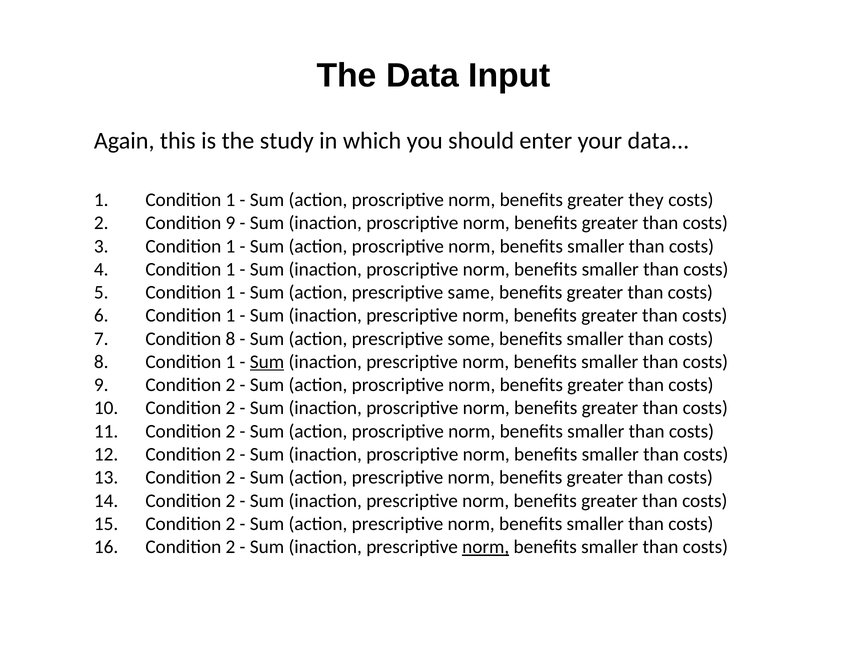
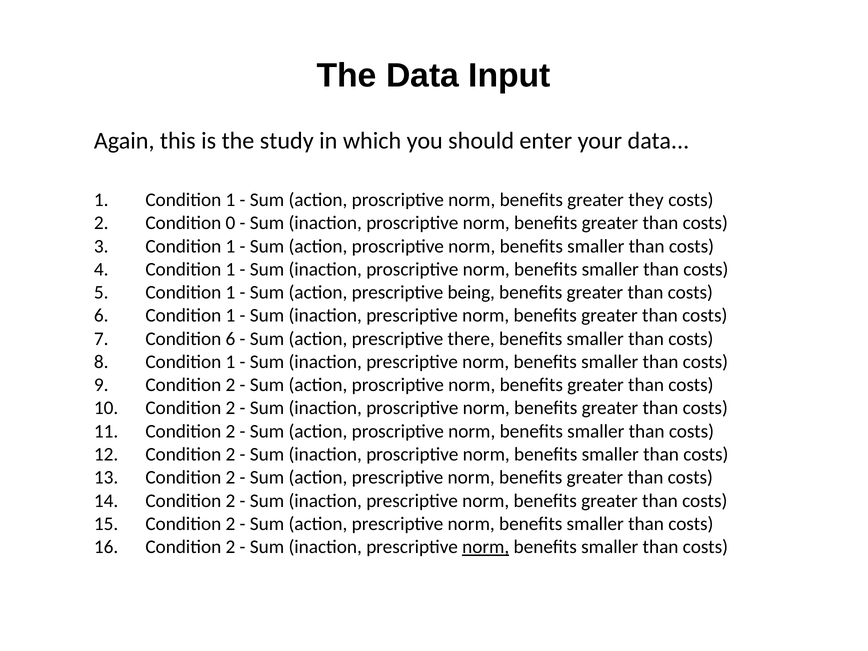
Condition 9: 9 -> 0
same: same -> being
Condition 8: 8 -> 6
some: some -> there
Sum at (267, 362) underline: present -> none
